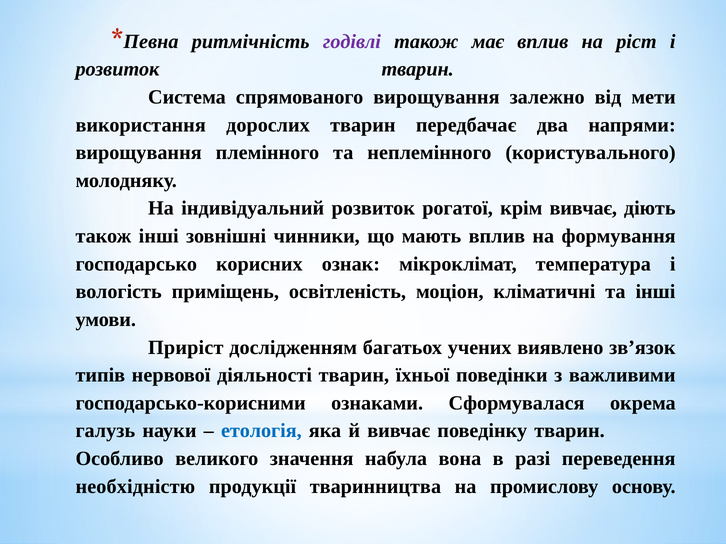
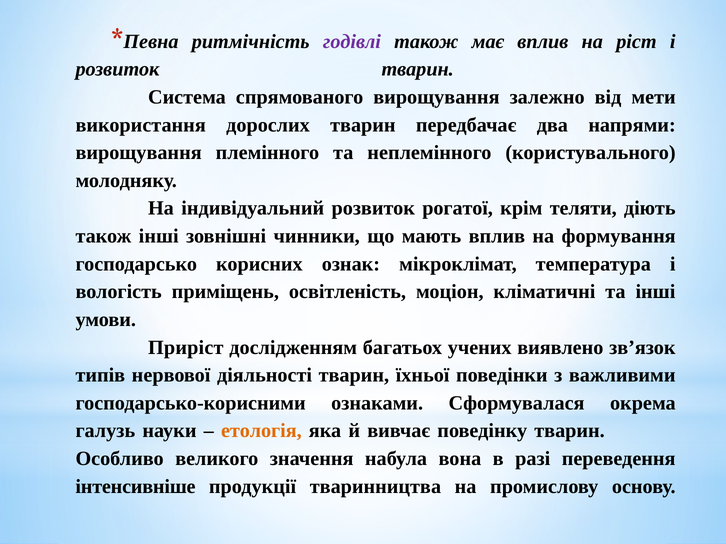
крім вивчає: вивчає -> теляти
етологія colour: blue -> orange
необхідністю: необхідністю -> інтенсивніше
